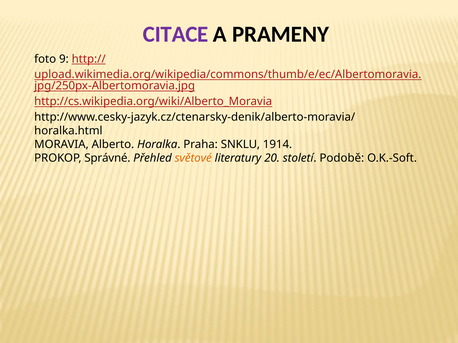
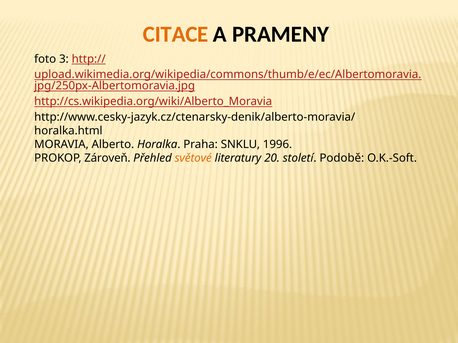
CITACE colour: purple -> orange
9: 9 -> 3
1914: 1914 -> 1996
Správné: Správné -> Zároveň
